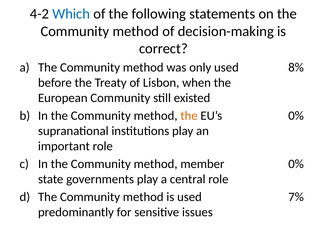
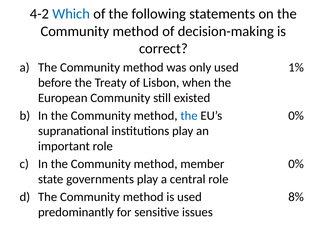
8%: 8% -> 1%
the at (189, 116) colour: orange -> blue
7%: 7% -> 8%
